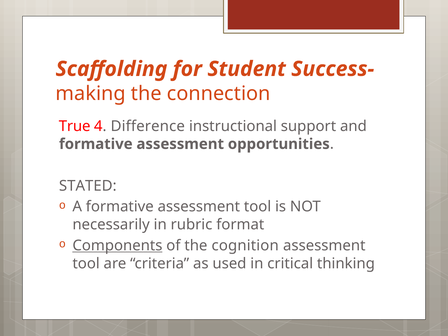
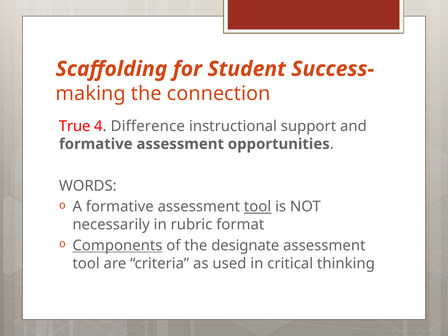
STATED: STATED -> WORDS
tool at (258, 207) underline: none -> present
cognition: cognition -> designate
